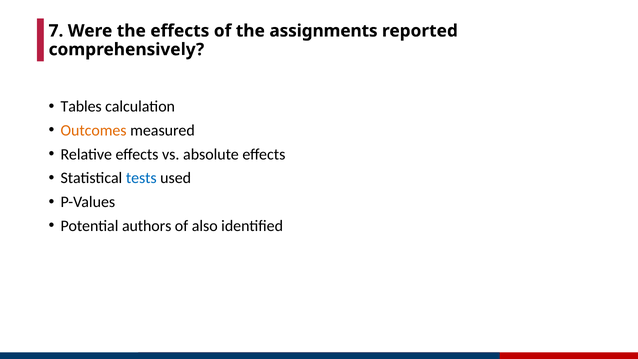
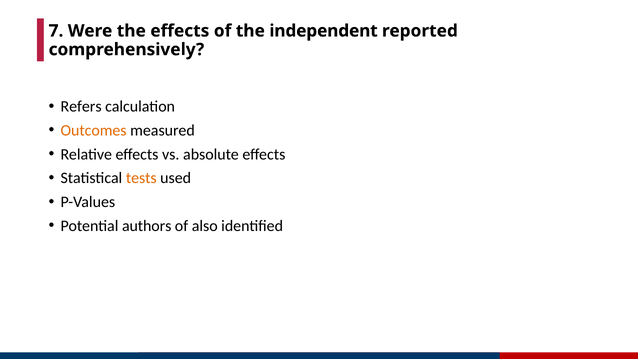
assignments: assignments -> independent
Tables: Tables -> Refers
tests colour: blue -> orange
